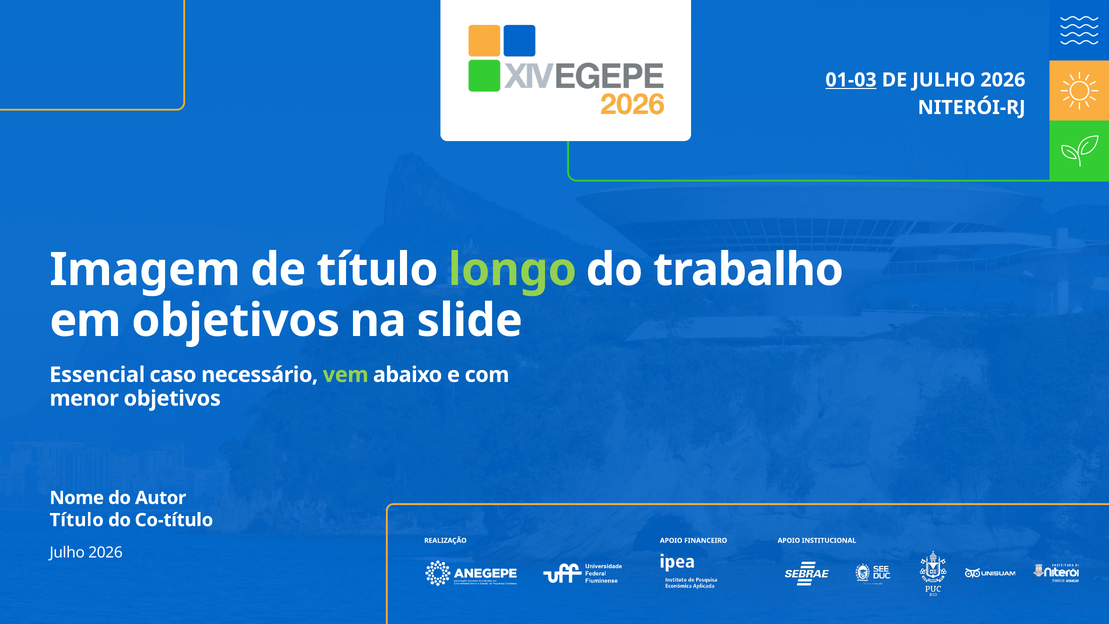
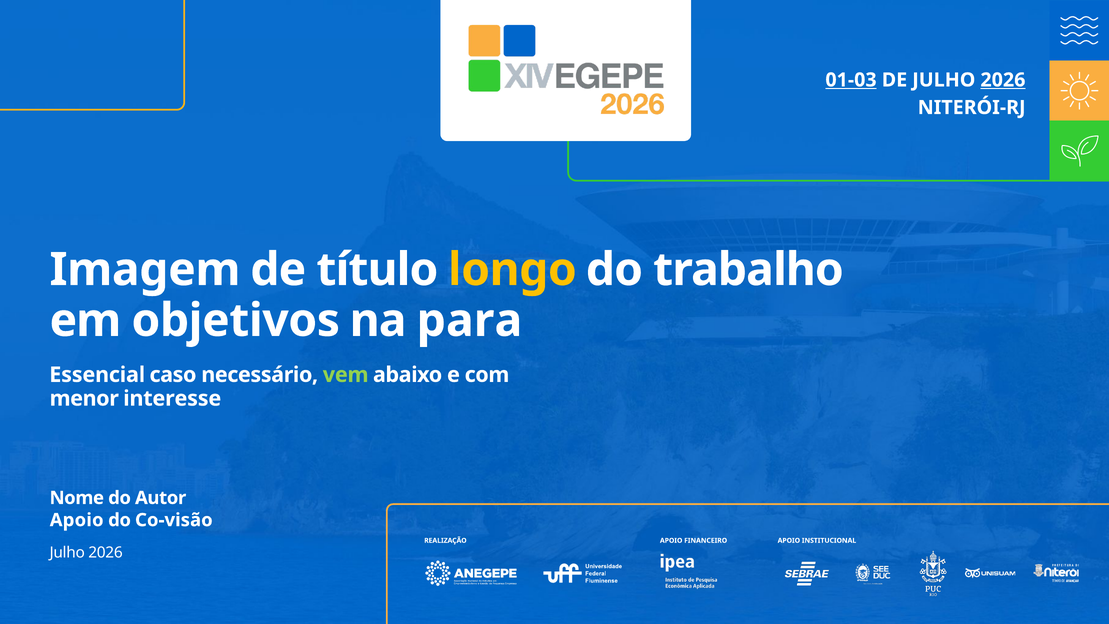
2026 at (1003, 80) underline: none -> present
longo colour: light green -> yellow
slide: slide -> para
menor objetivos: objetivos -> interesse
Título at (77, 520): Título -> Apoio
Co-título: Co-título -> Co-visão
